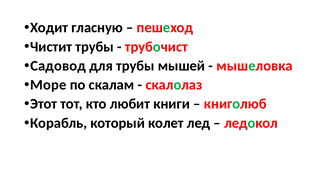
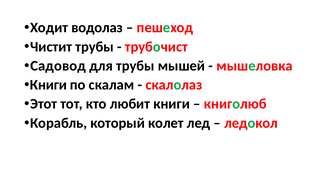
гласную: гласную -> водолаз
Море at (48, 85): Море -> Книги
